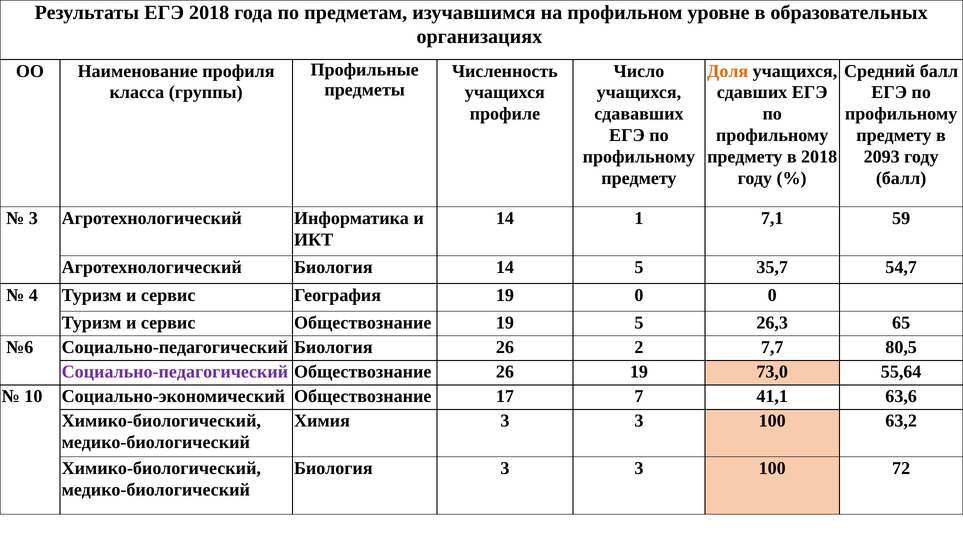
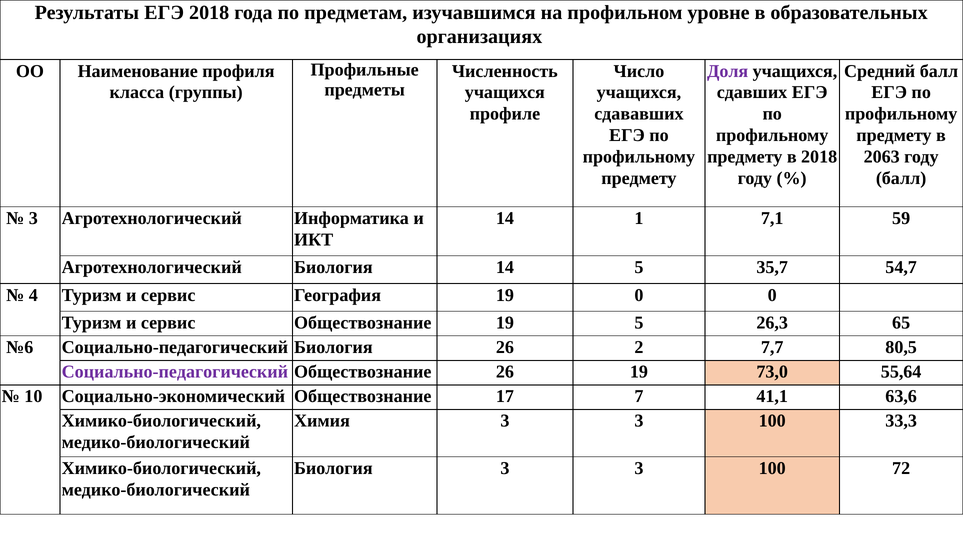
Доля colour: orange -> purple
2093: 2093 -> 2063
63,2: 63,2 -> 33,3
